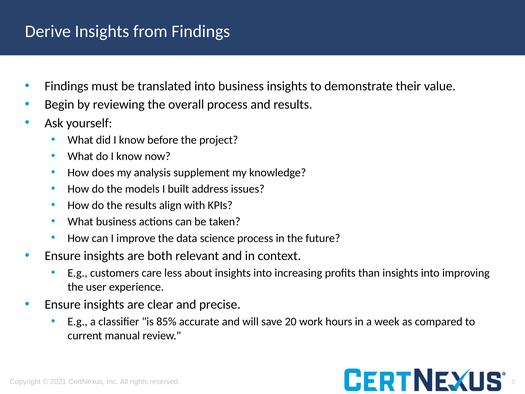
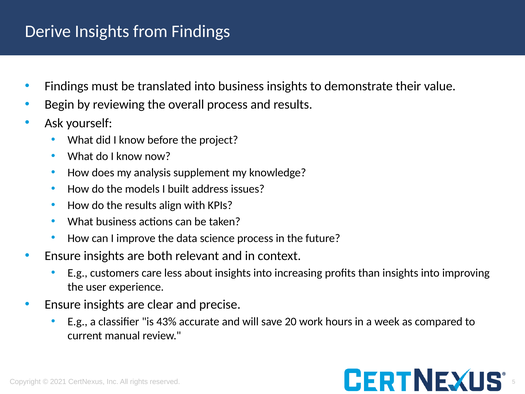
85%: 85% -> 43%
